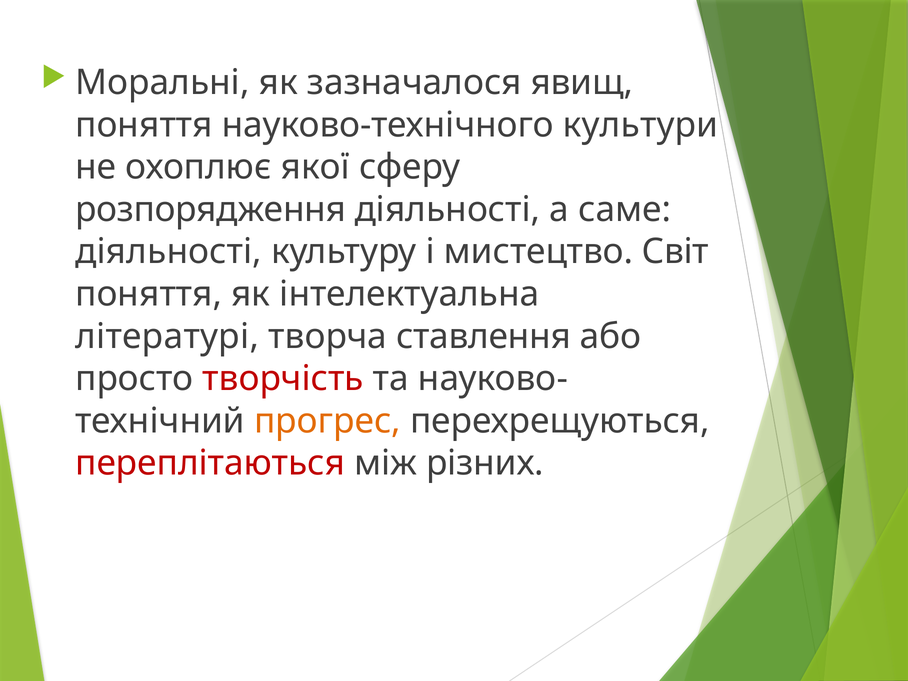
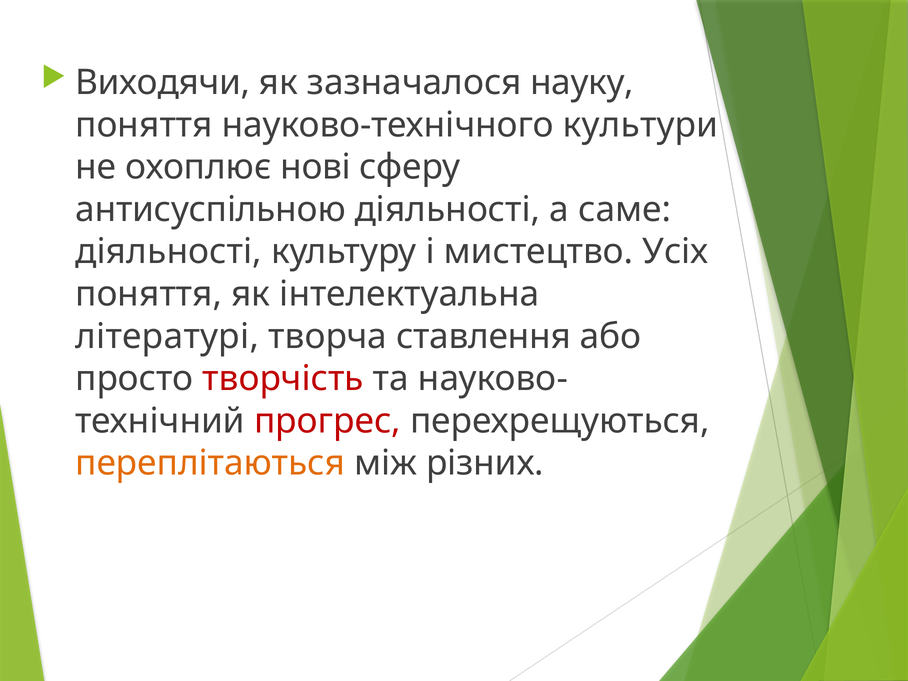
Моральні: Моральні -> Виходячи
явищ: явищ -> науку
якої: якої -> нові
розпорядження: розпорядження -> антисуспільною
Світ: Світ -> Усіх
прогрес colour: orange -> red
переплітаються colour: red -> orange
